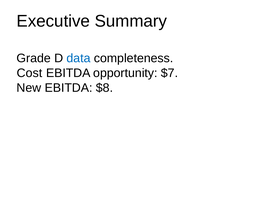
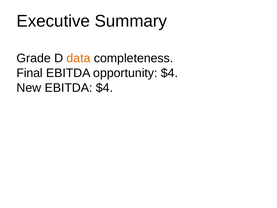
data colour: blue -> orange
Cost: Cost -> Final
opportunity $7: $7 -> $4
EBITDA $8: $8 -> $4
